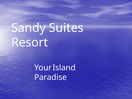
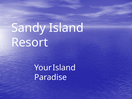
Sandy Suites: Suites -> Island
